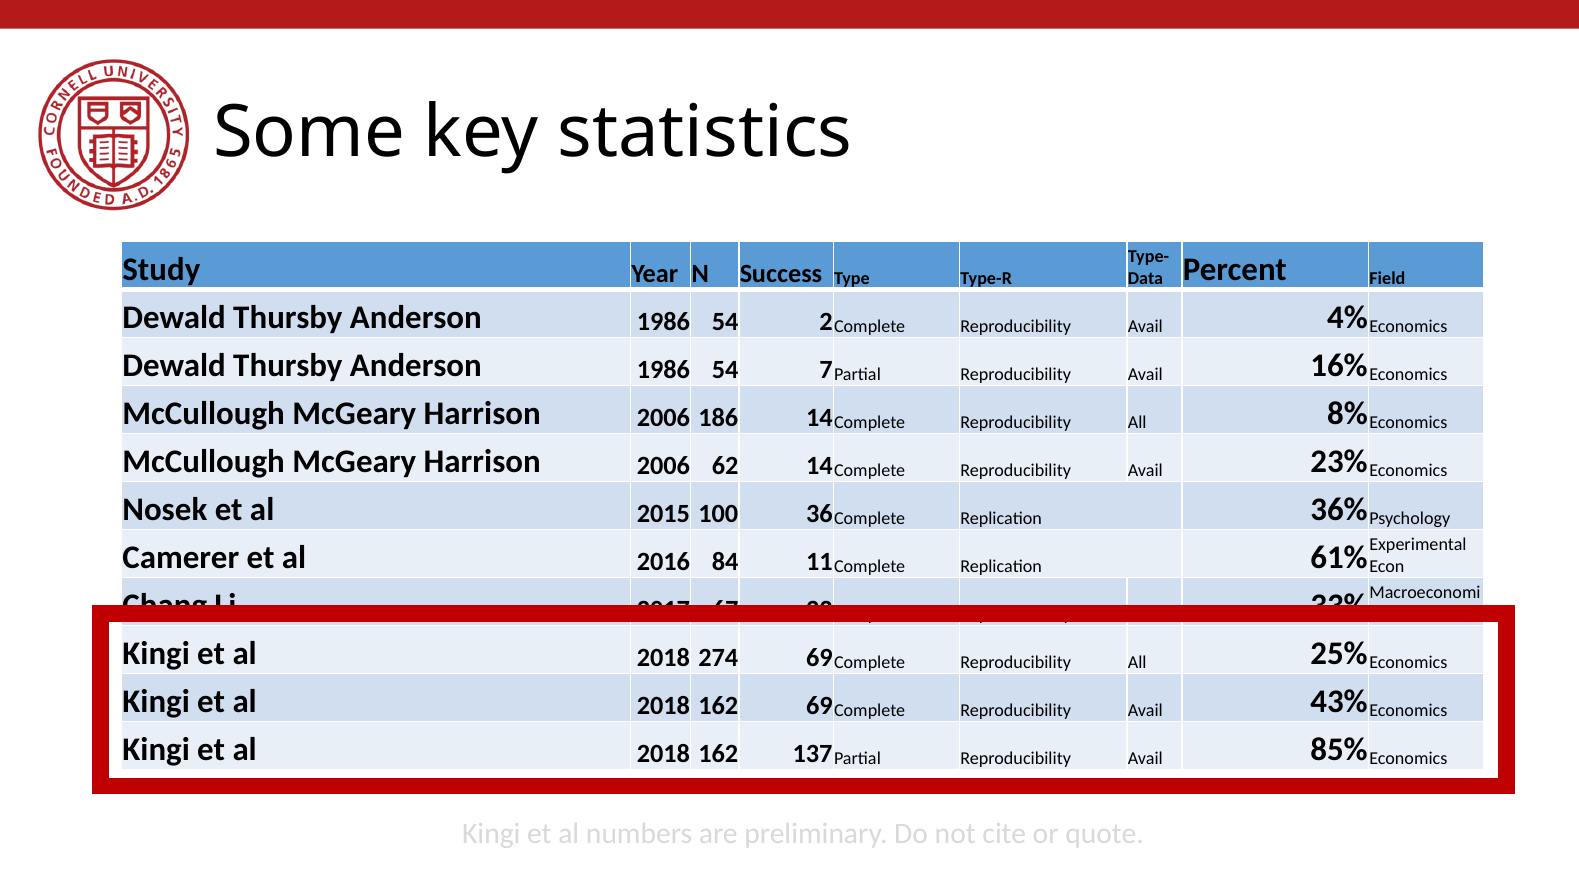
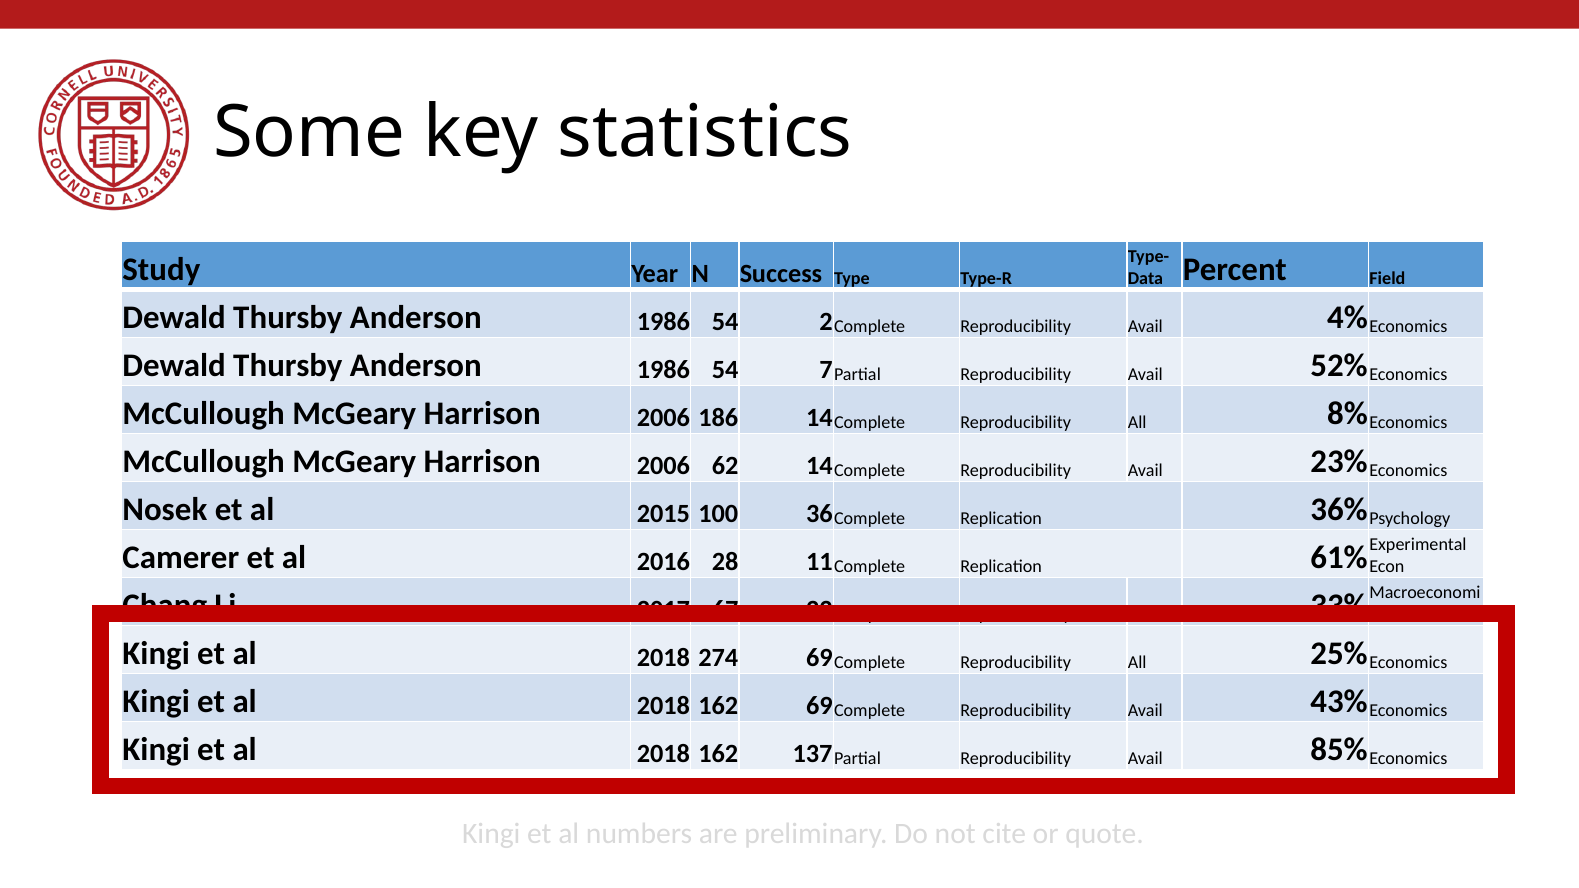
16%: 16% -> 52%
84: 84 -> 28
